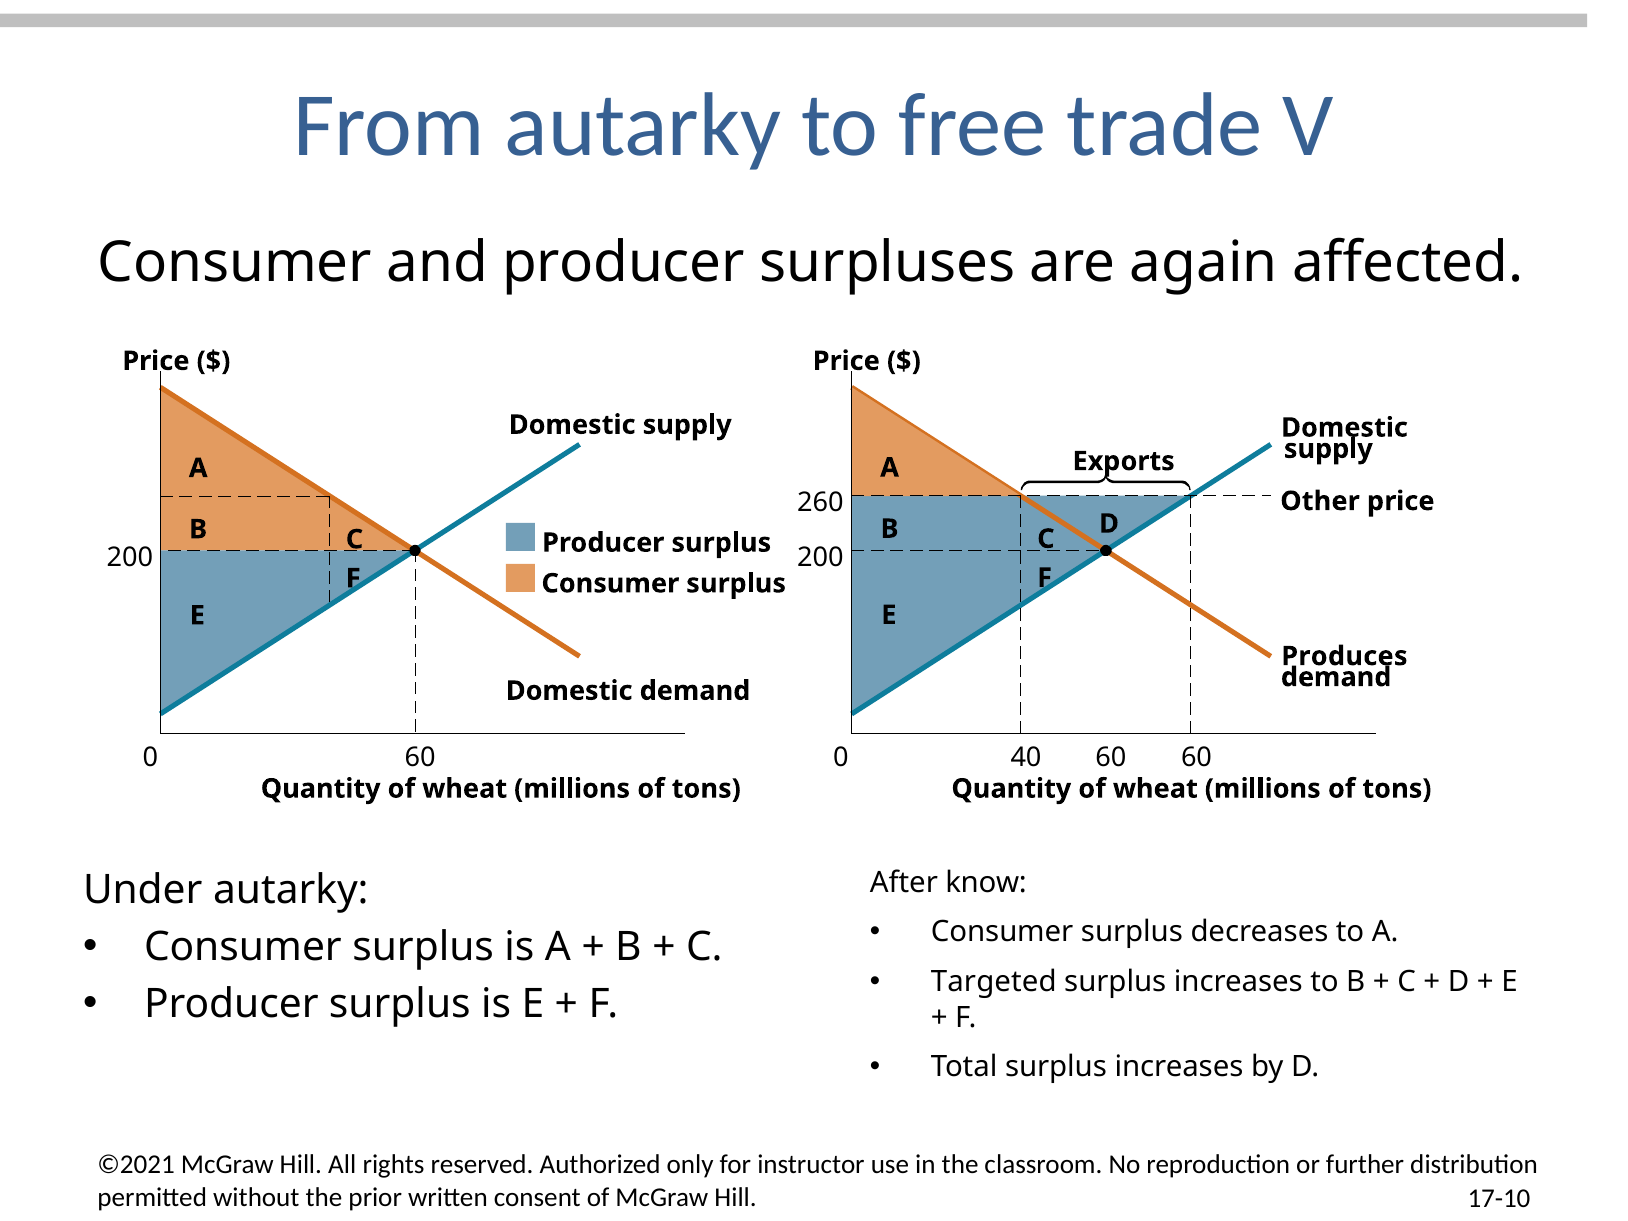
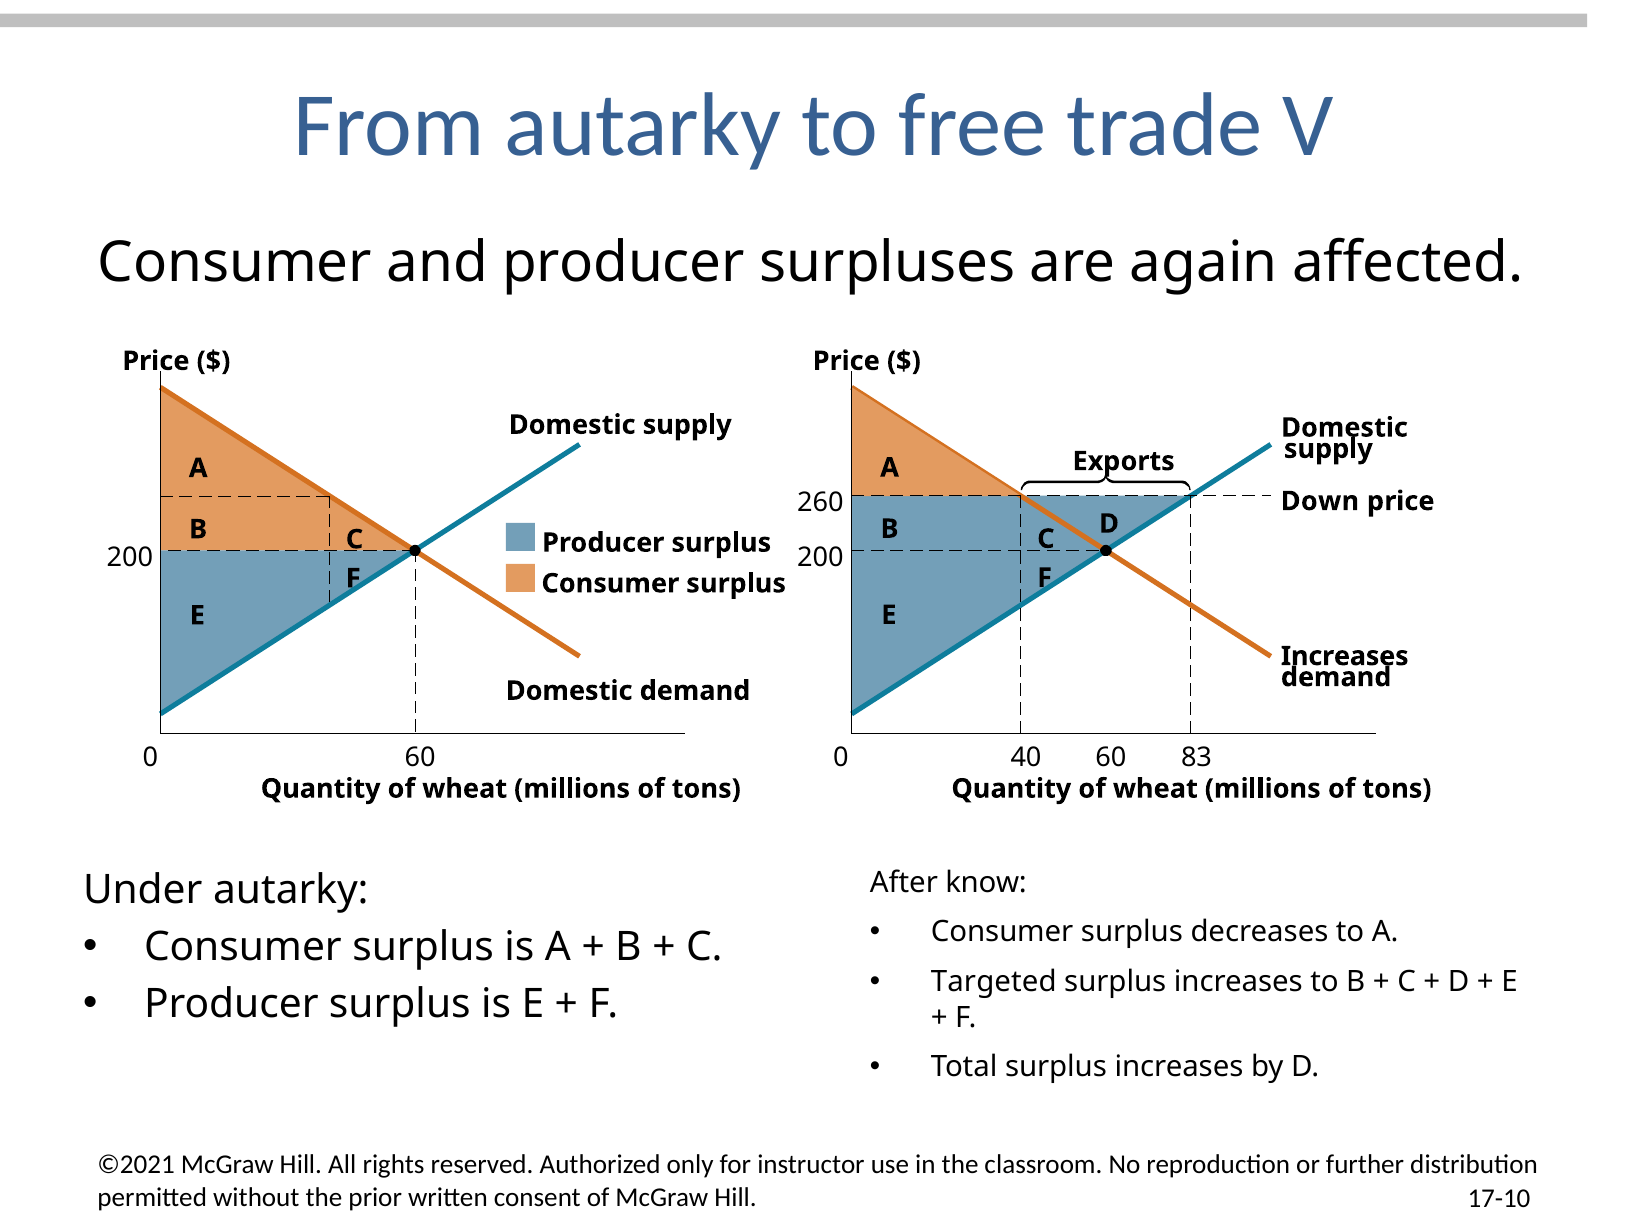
Other: Other -> Down
Produces at (1344, 656): Produces -> Increases
40 60: 60 -> 83
